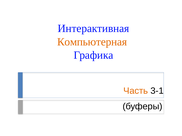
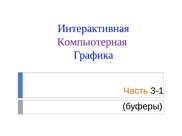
Компьютерная colour: orange -> purple
